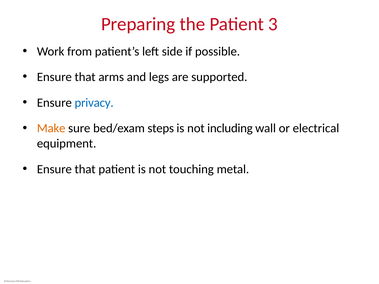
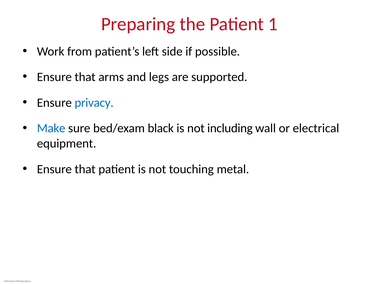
3: 3 -> 1
Make colour: orange -> blue
steps: steps -> black
